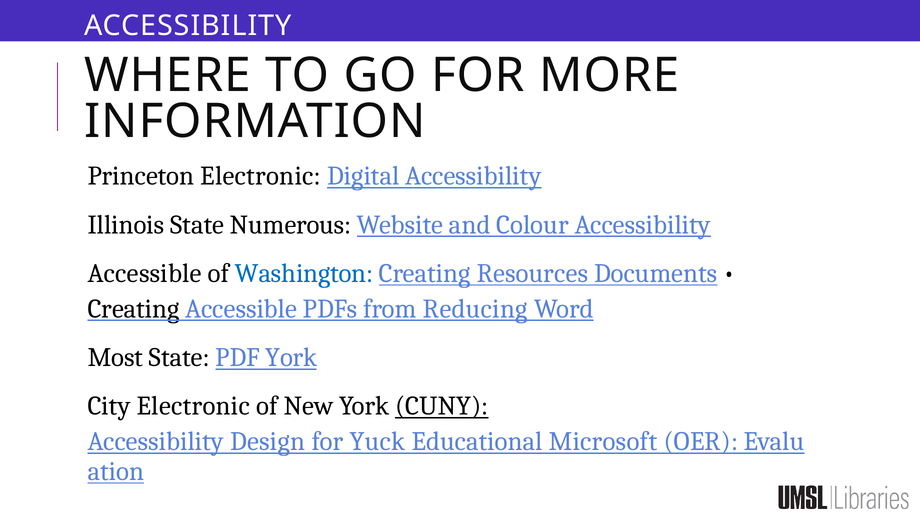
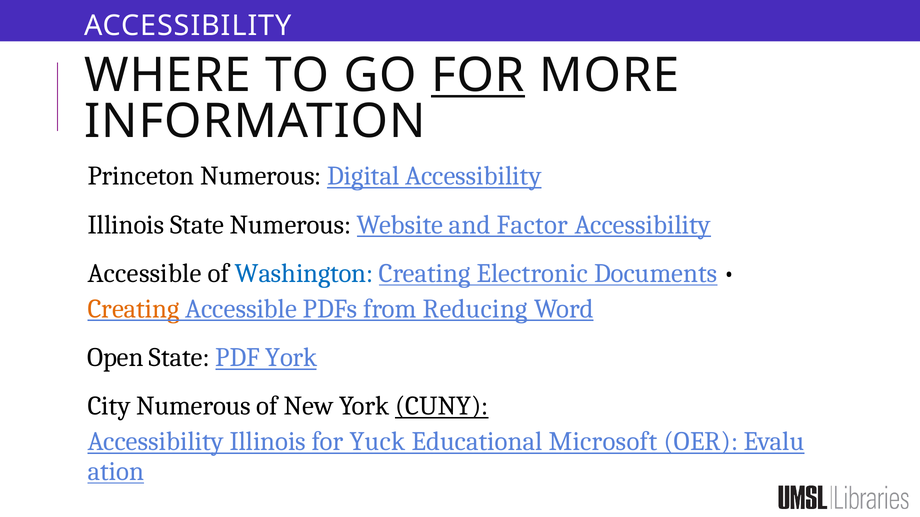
FOR at (478, 76) underline: none -> present
Princeton Electronic: Electronic -> Numerous
Colour: Colour -> Factor
Resources: Resources -> Electronic
Creating at (134, 309) colour: black -> orange
Most: Most -> Open
City Electronic: Electronic -> Numerous
Design at (268, 442): Design -> Illinois
